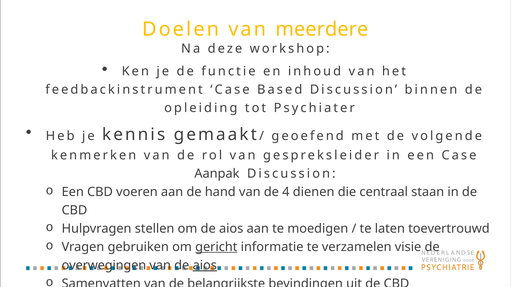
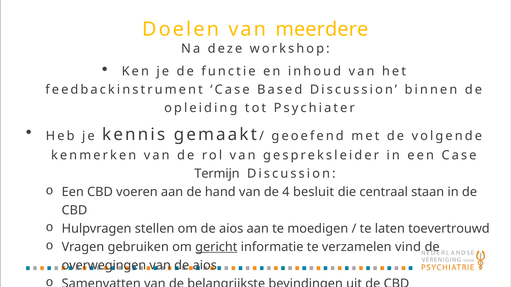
Aanpak: Aanpak -> Termijn
dienen: dienen -> besluit
visie: visie -> vind
aios at (205, 266) underline: present -> none
